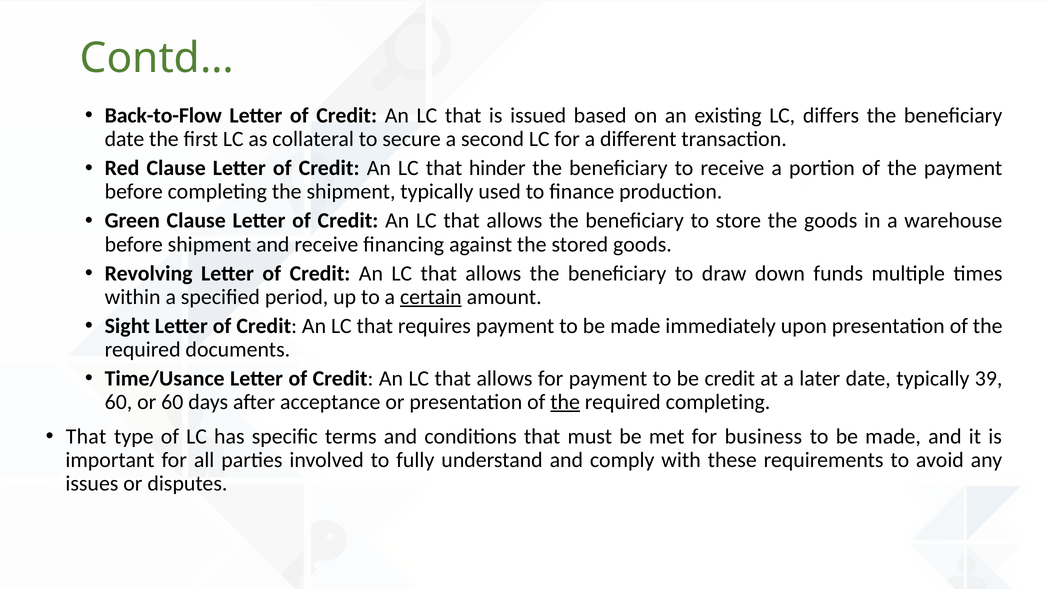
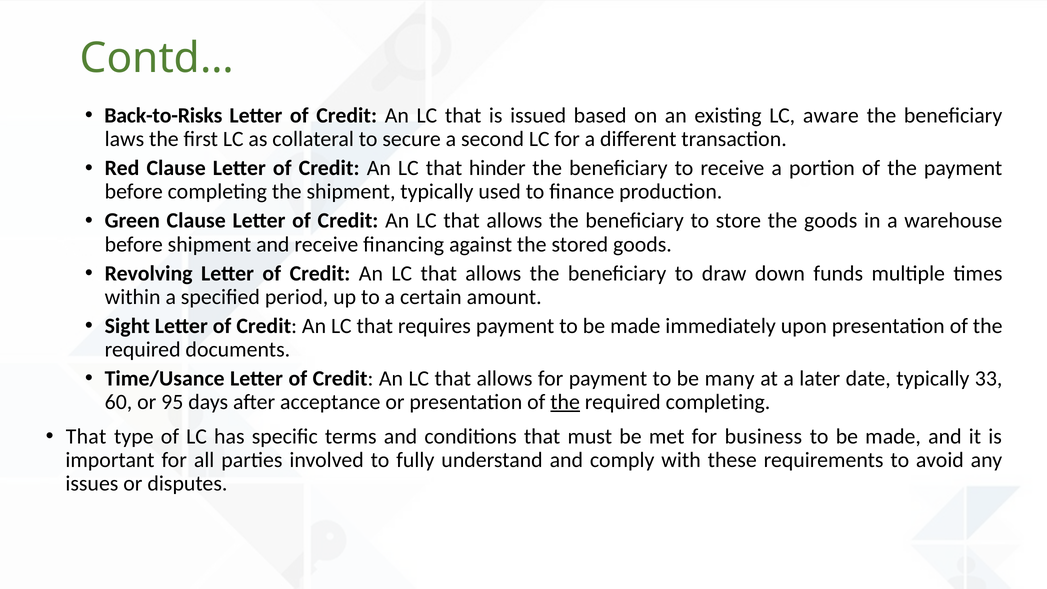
Back-to-Flow: Back-to-Flow -> Back-to-Risks
differs: differs -> aware
date at (125, 139): date -> laws
certain underline: present -> none
be credit: credit -> many
39: 39 -> 33
or 60: 60 -> 95
